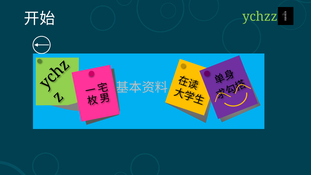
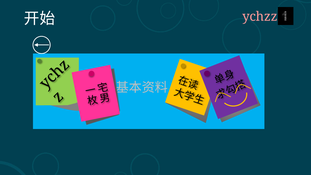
ychzz colour: light green -> pink
